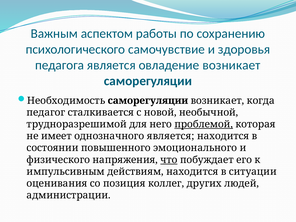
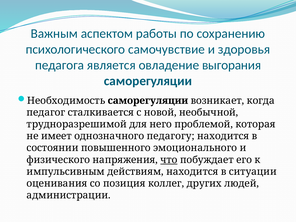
овладение возникает: возникает -> выгорания
проблемой underline: present -> none
однозначного является: является -> педагогу
